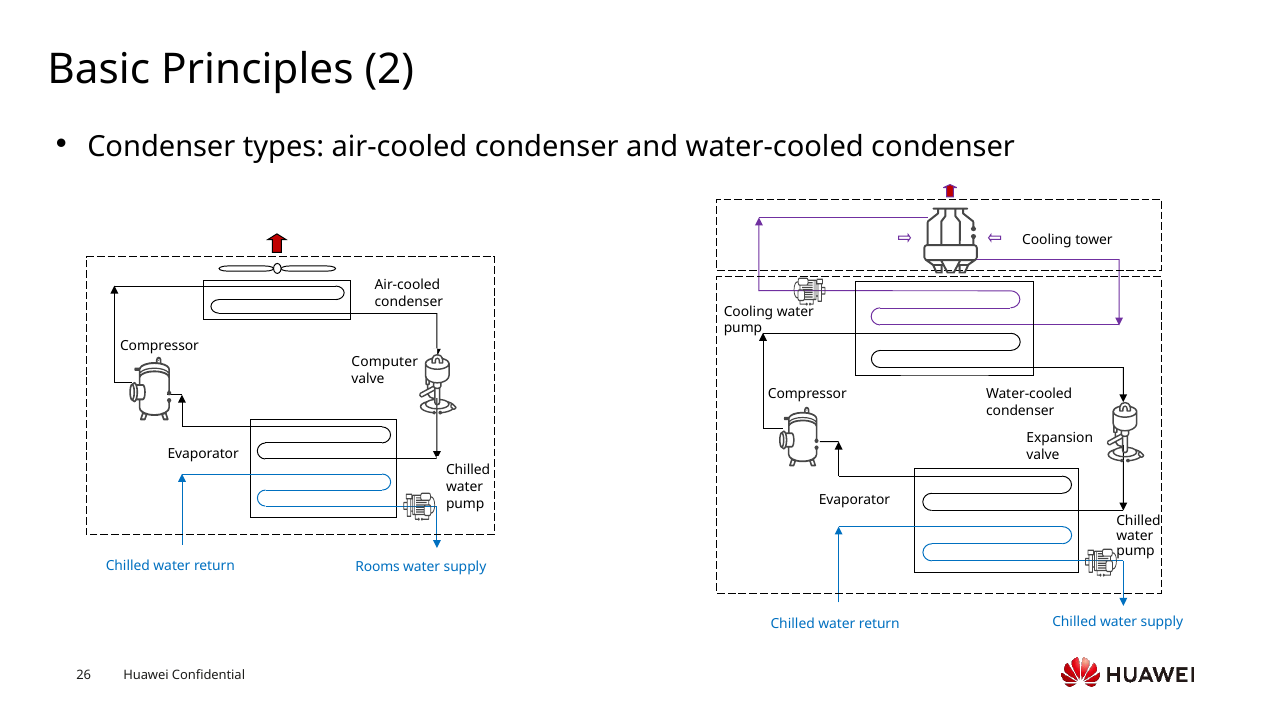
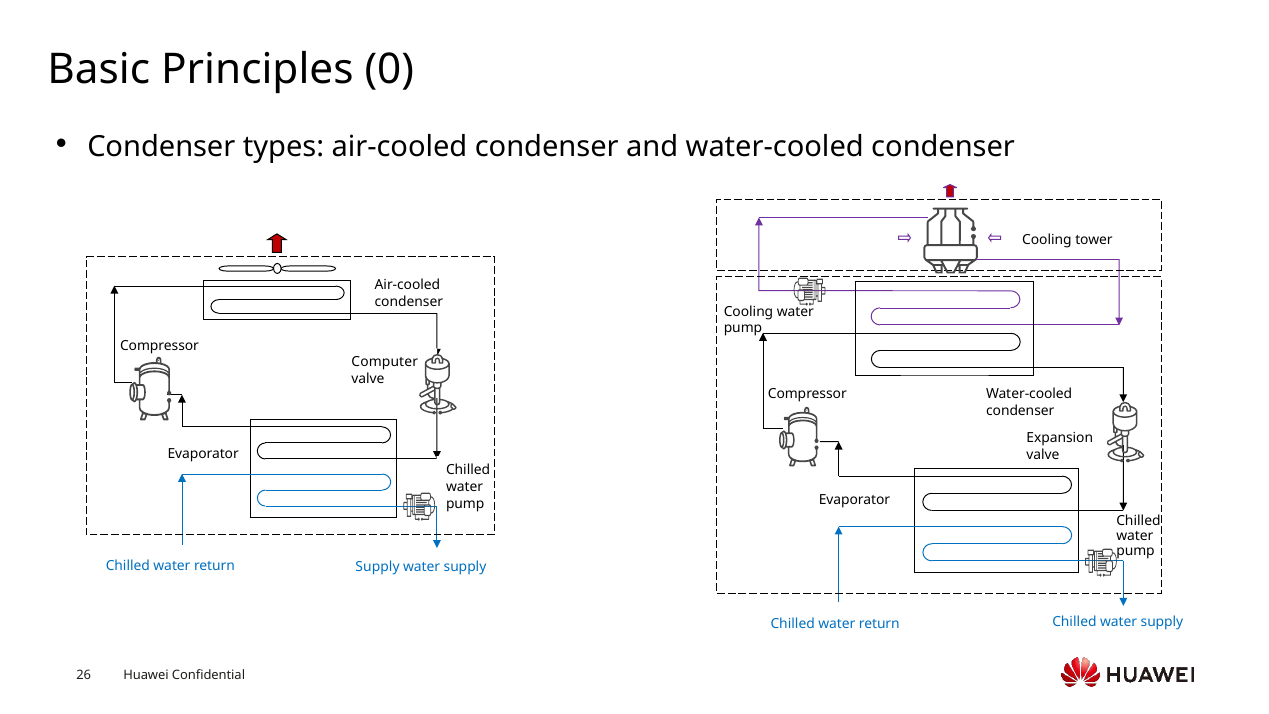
2: 2 -> 0
return Rooms: Rooms -> Supply
